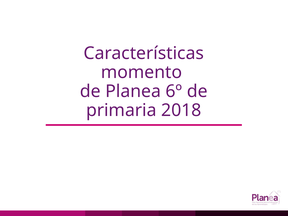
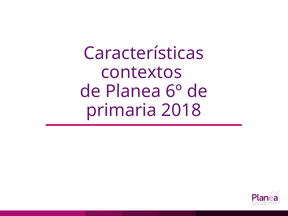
momento: momento -> contextos
